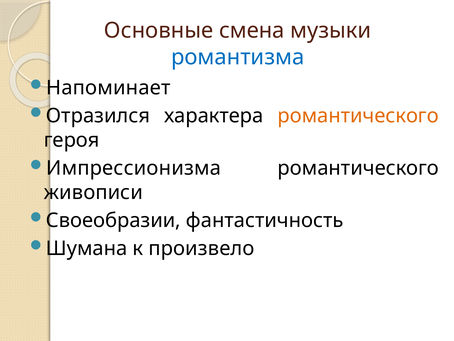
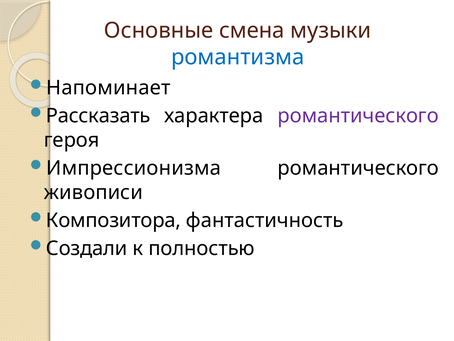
Отразился: Отразился -> Рассказать
романтического at (358, 116) colour: orange -> purple
Своеобразии: Своеобразии -> Композитора
Шумана: Шумана -> Создали
произвело: произвело -> полностью
